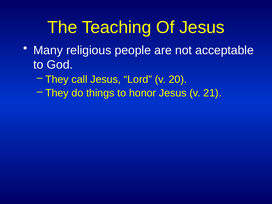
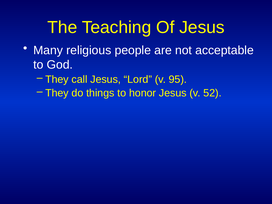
20: 20 -> 95
21: 21 -> 52
